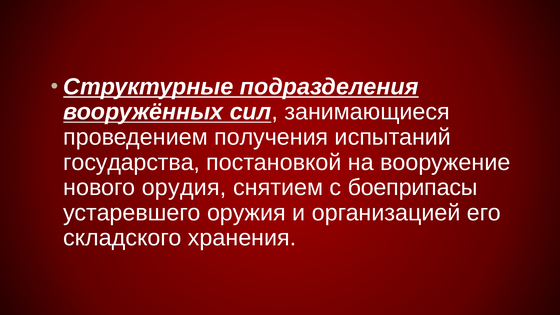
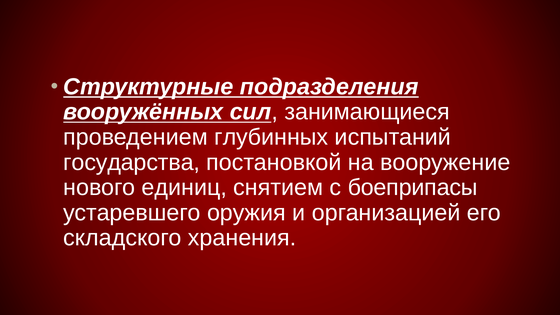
получения: получения -> глубинных
орудия: орудия -> единиц
